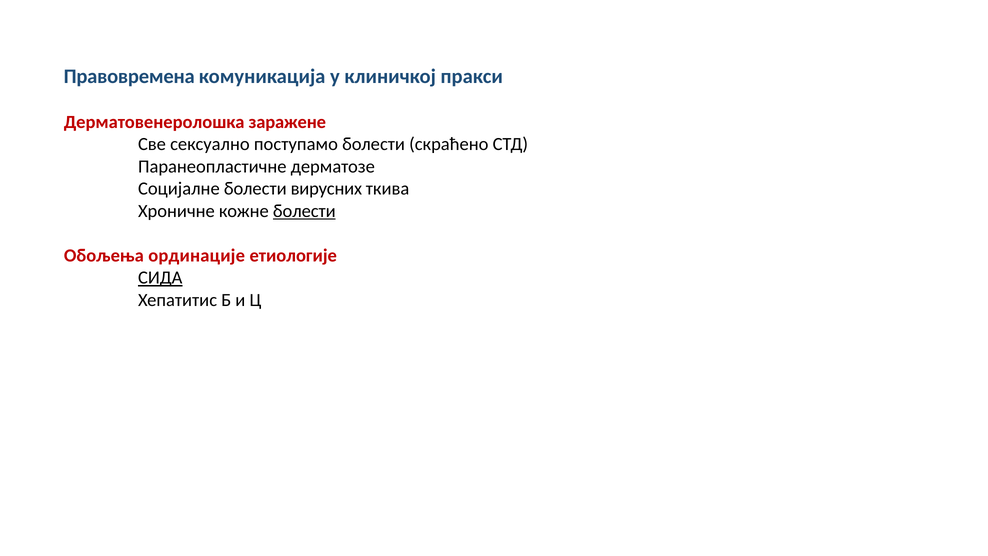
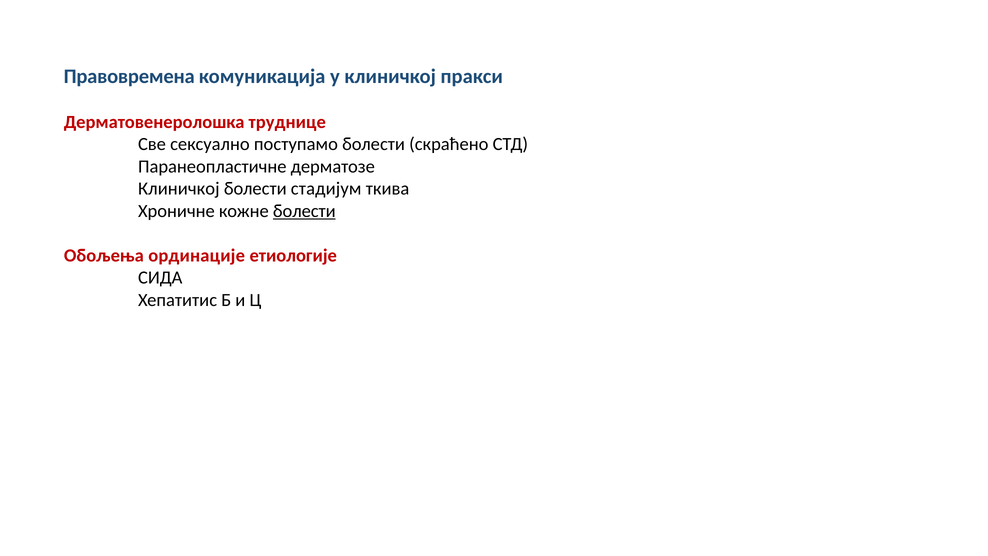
заражене: заражене -> труднице
Социјалне at (179, 189): Социјалне -> Клиничкој
вирусних: вирусних -> стадијум
СИДА underline: present -> none
